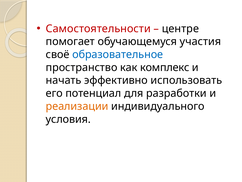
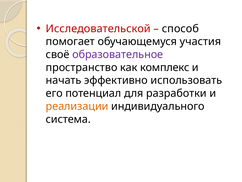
Самостоятельности: Самостоятельности -> Исследовательской
центре: центре -> способ
образовательное colour: blue -> purple
условия: условия -> система
